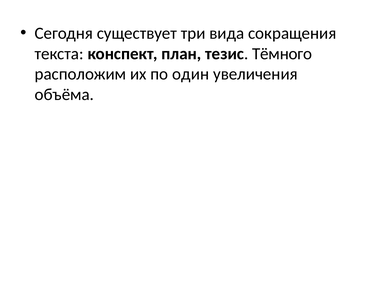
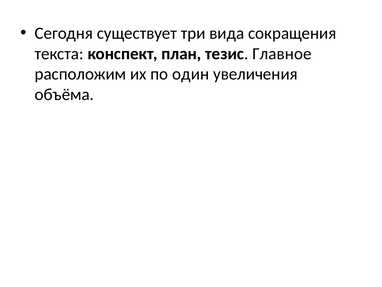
Тёмного: Тёмного -> Главное
